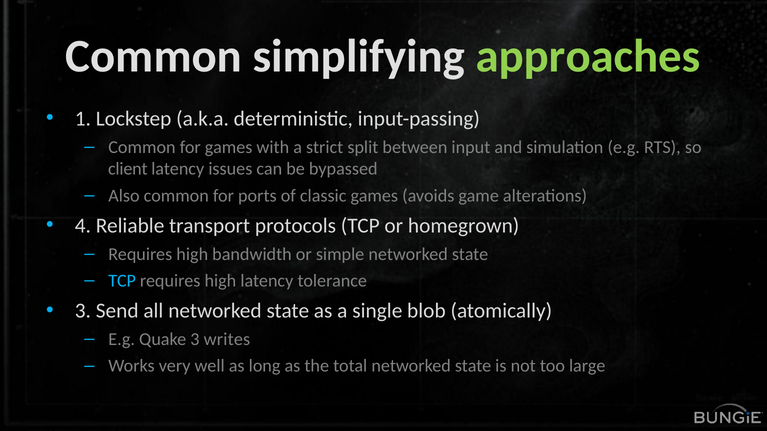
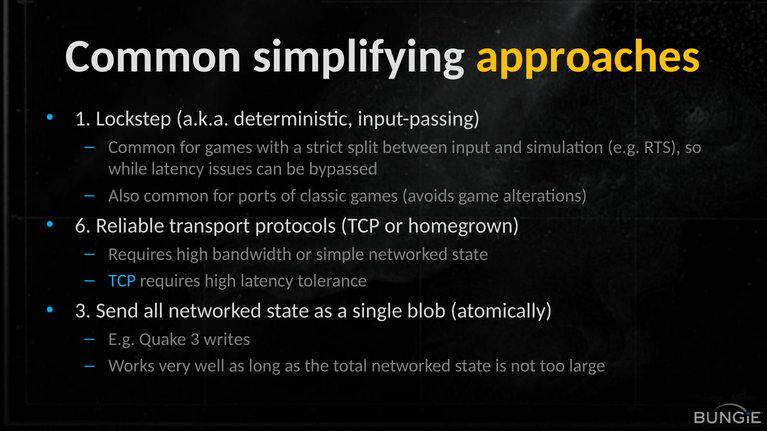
approaches colour: light green -> yellow
client: client -> while
4: 4 -> 6
